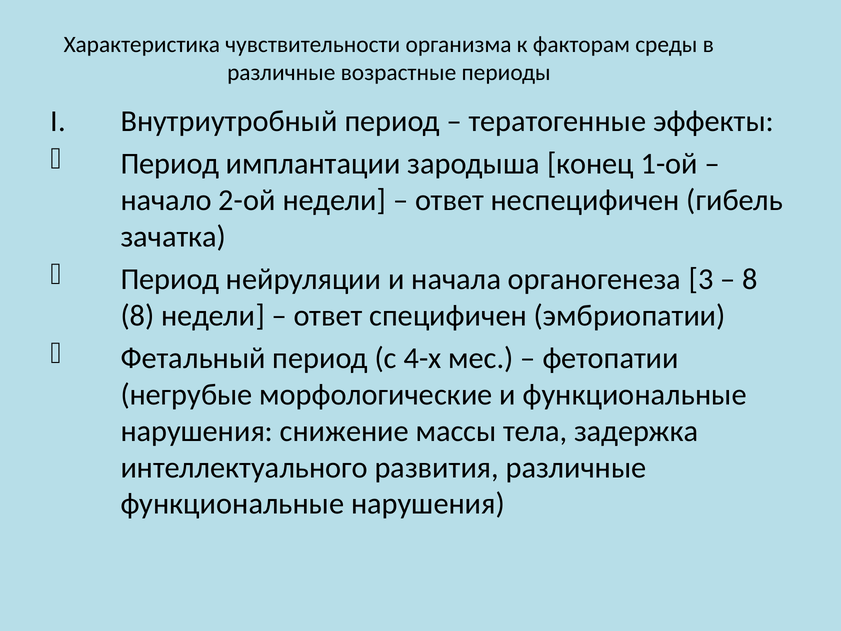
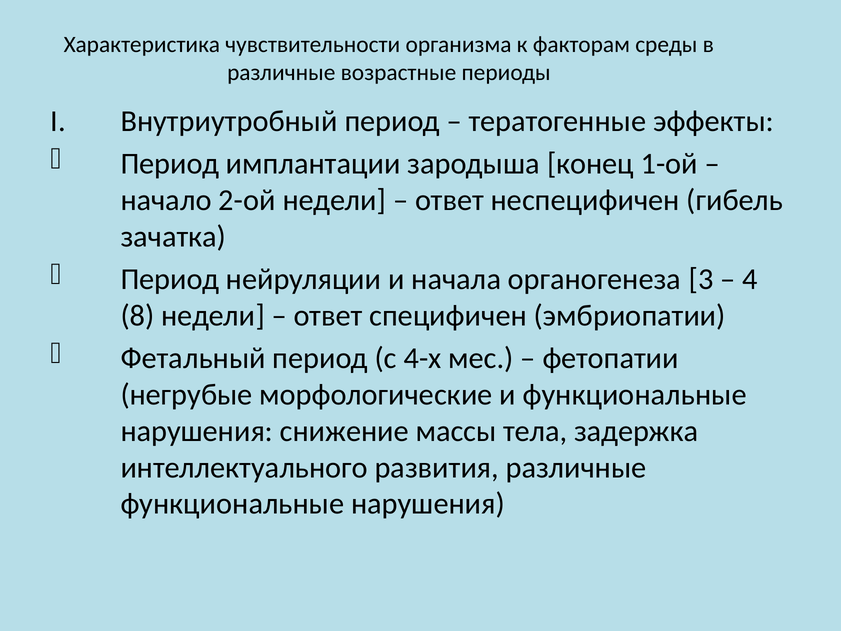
8 at (750, 279): 8 -> 4
